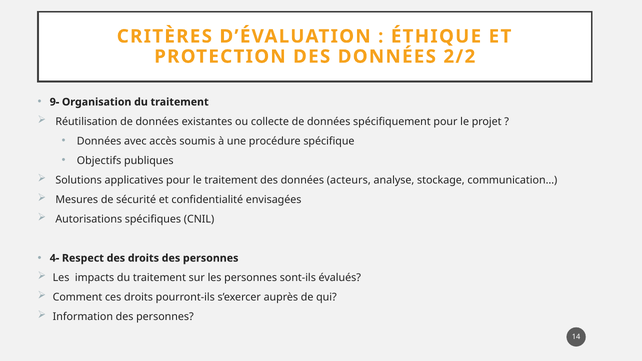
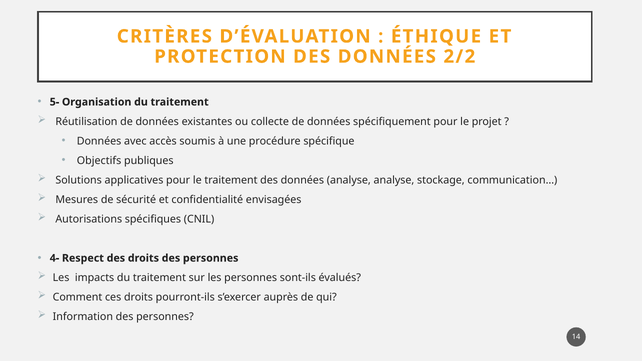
9-: 9- -> 5-
données acteurs: acteurs -> analyse
